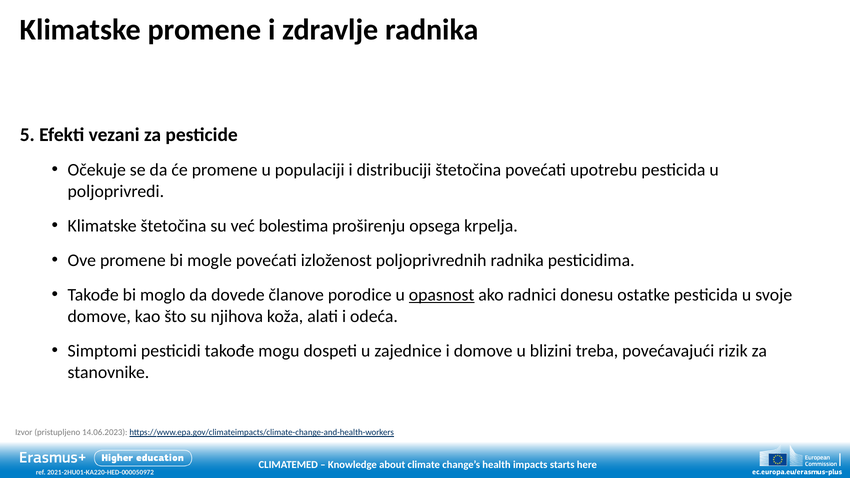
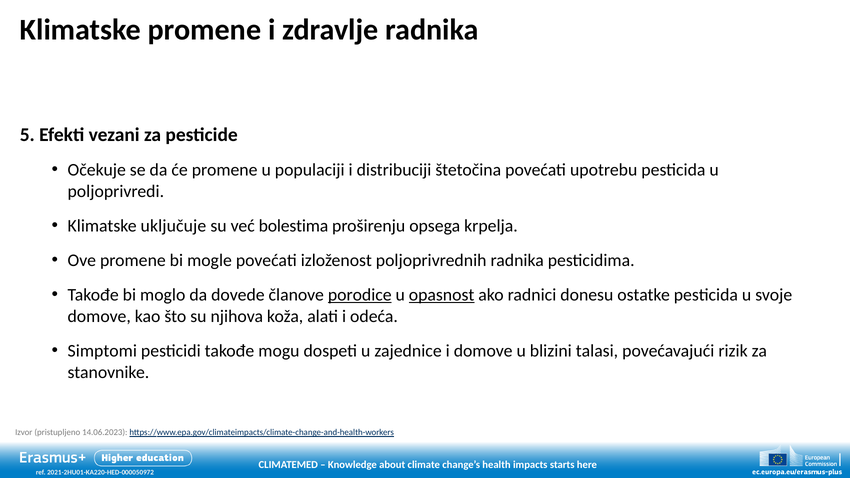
Klimatske štetočina: štetočina -> uključuje
porodice underline: none -> present
treba: treba -> talasi
